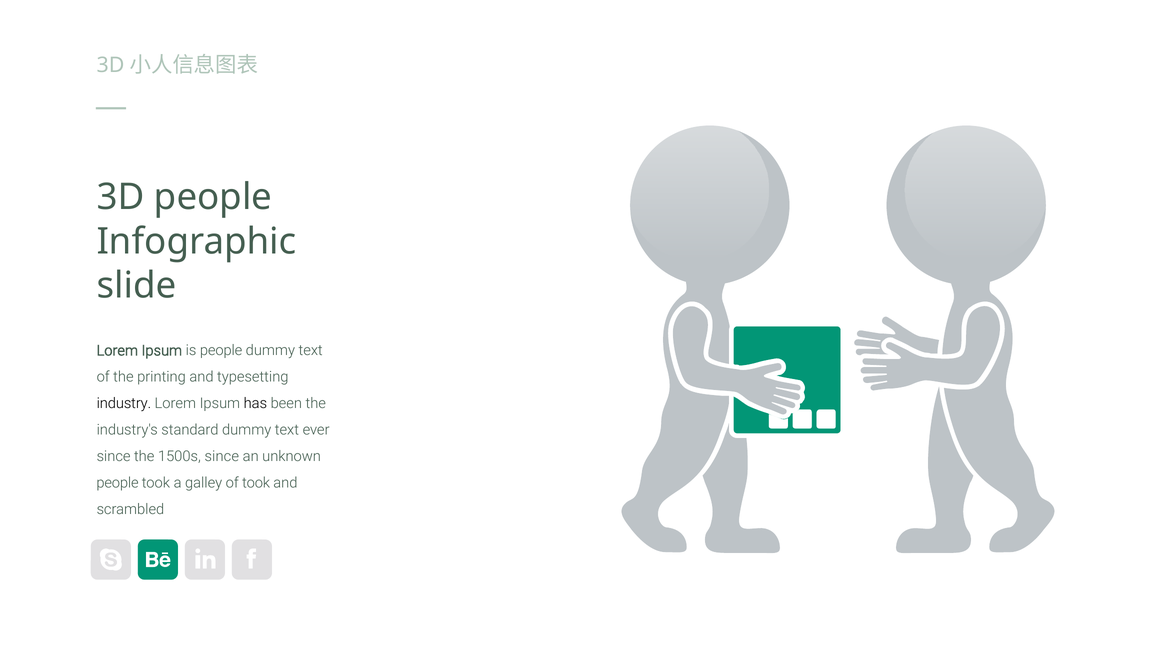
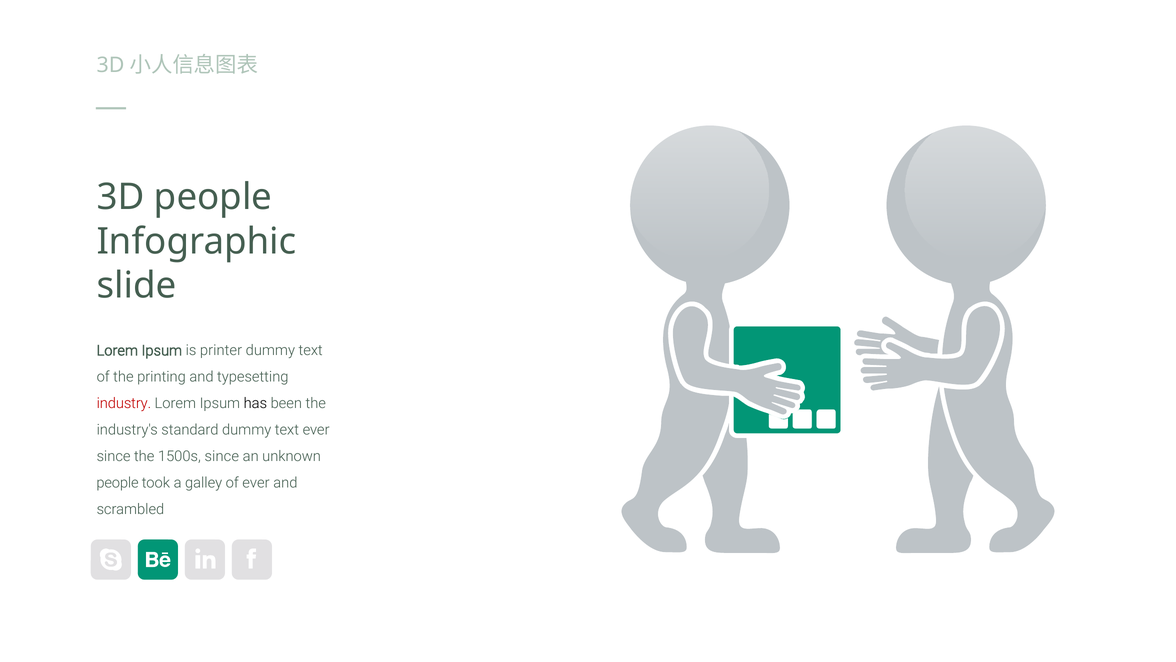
is people: people -> printer
industry colour: black -> red
of took: took -> ever
